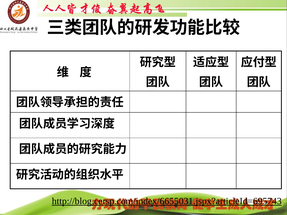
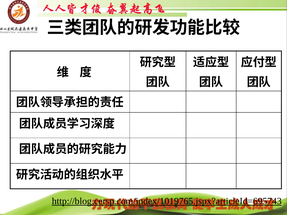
http://blog.cersp.com/index/6655031.jspx?articleId=695743: http://blog.cersp.com/index/6655031.jspx?articleId=695743 -> http://blog.cersp.com/index/1019765.jspx?articleId=695743
